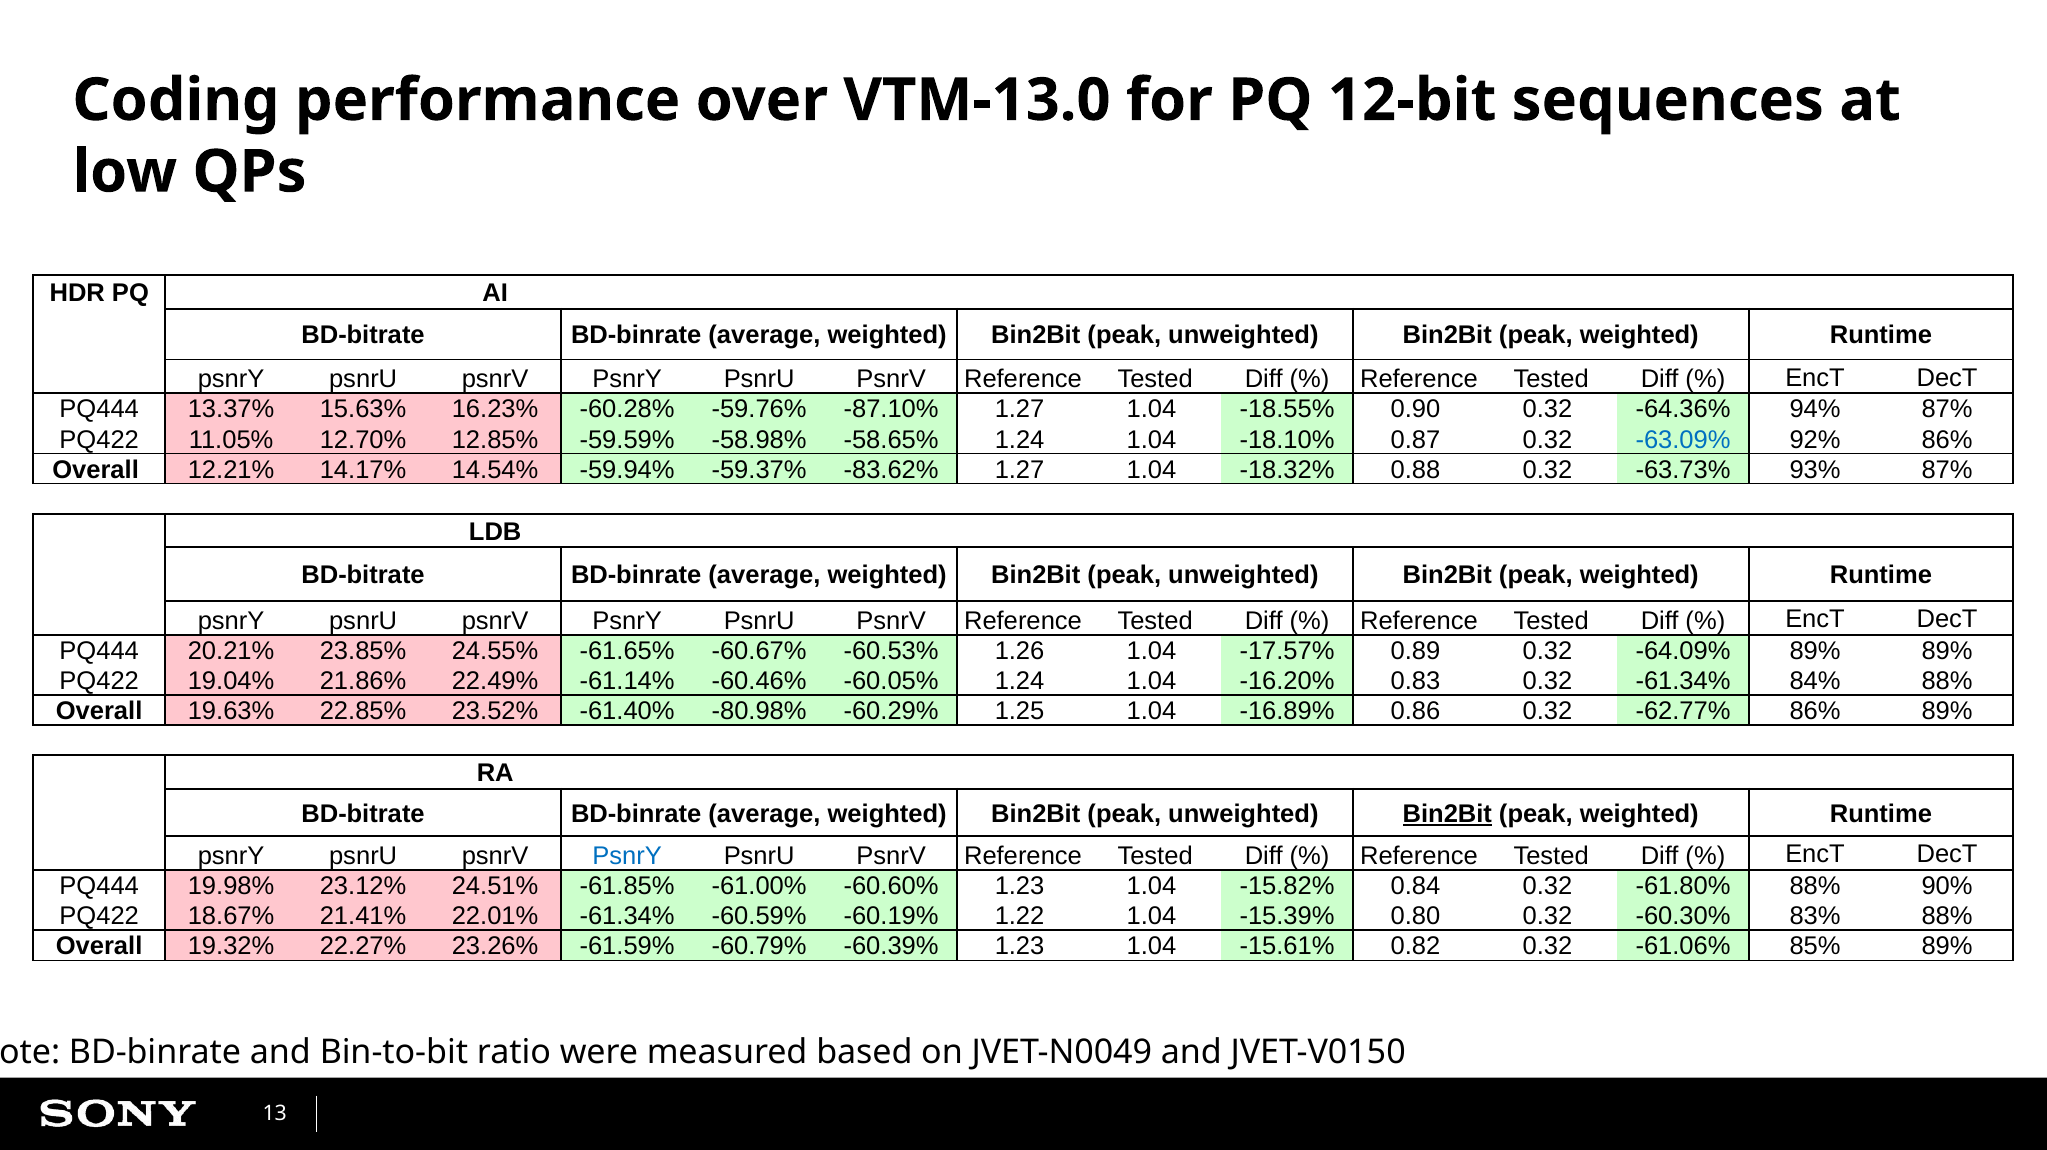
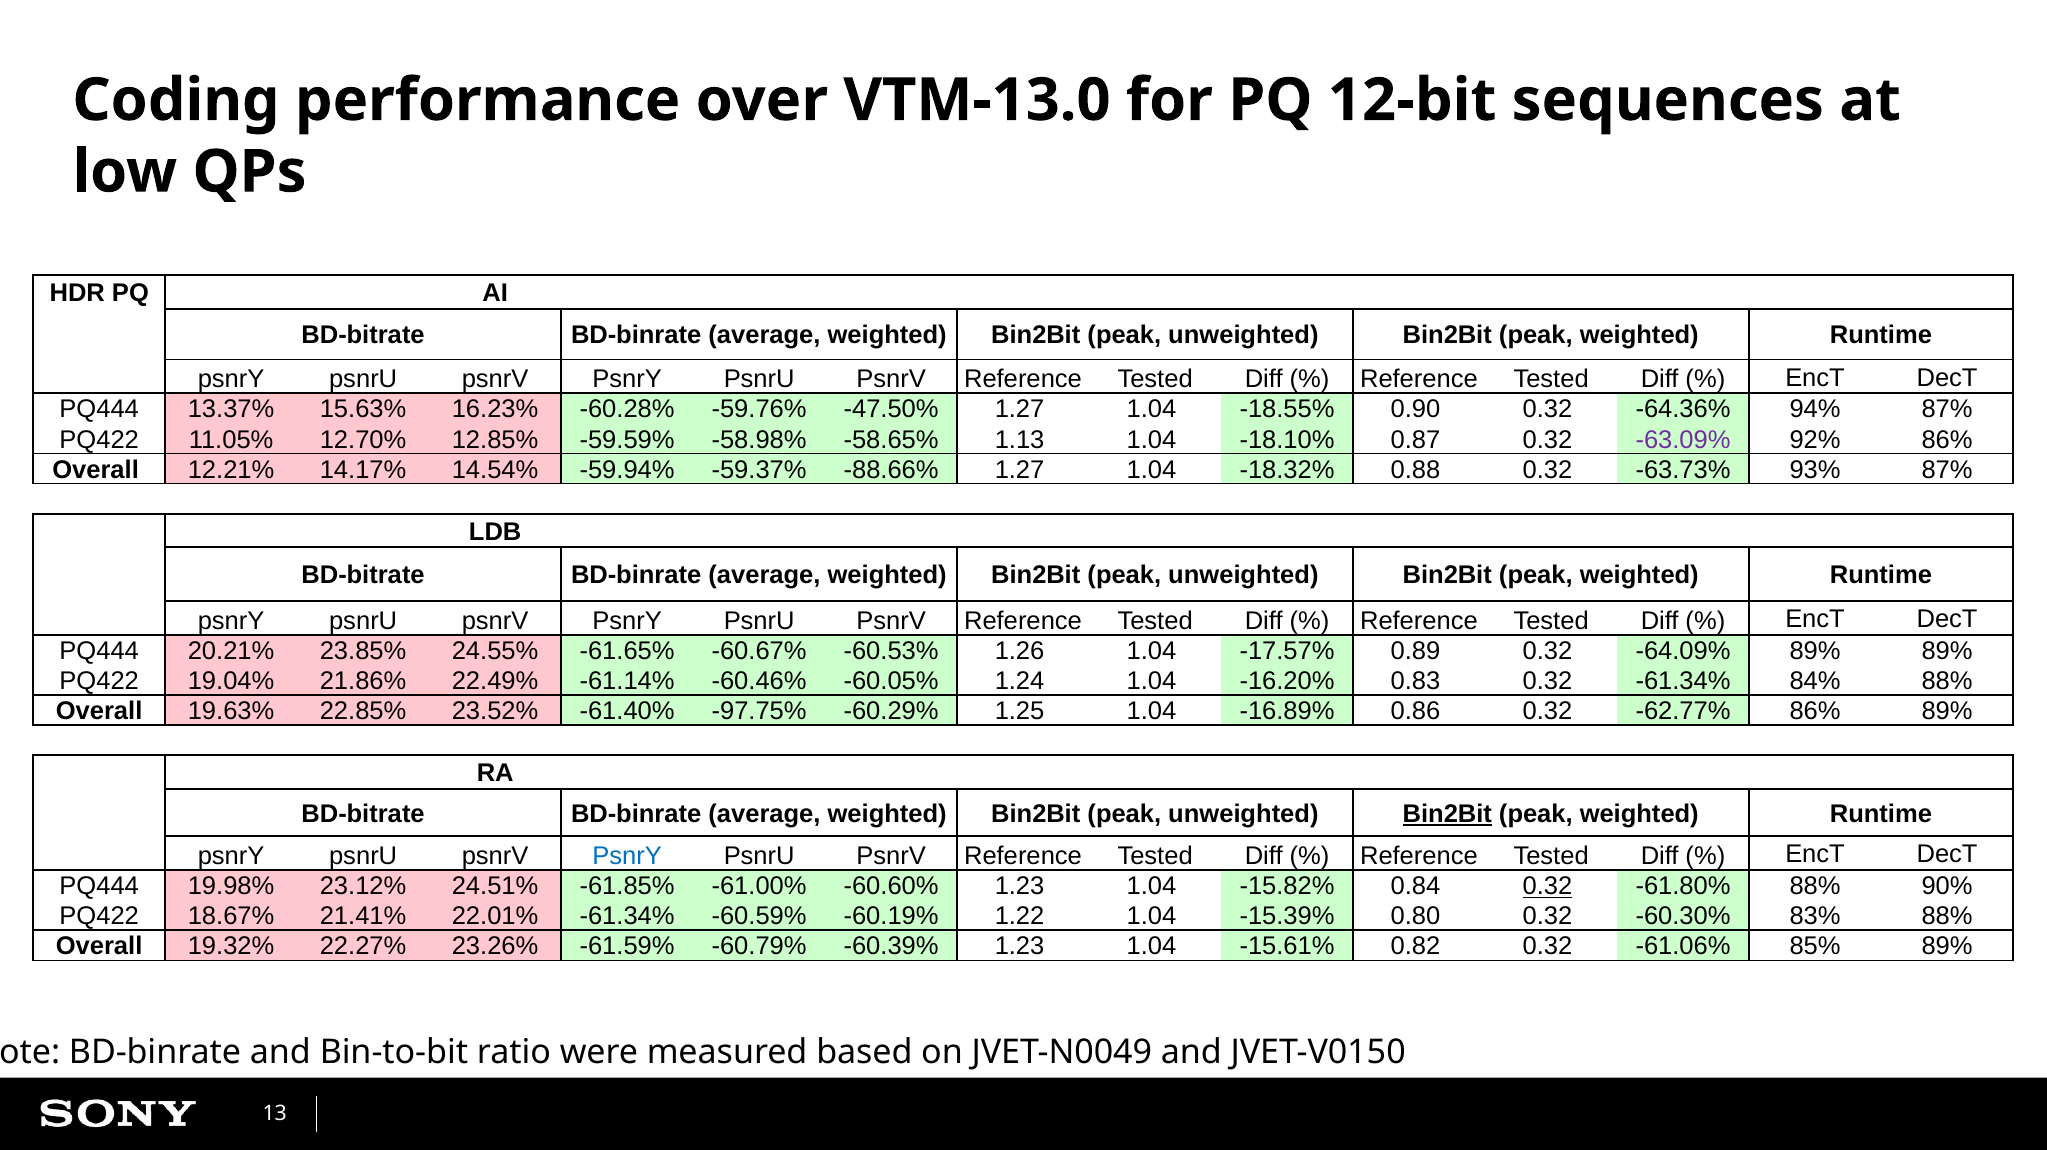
-87.10%: -87.10% -> -47.50%
-58.65% 1.24: 1.24 -> 1.13
-63.09% colour: blue -> purple
-83.62%: -83.62% -> -88.66%
-80.98%: -80.98% -> -97.75%
0.32 at (1548, 887) underline: none -> present
